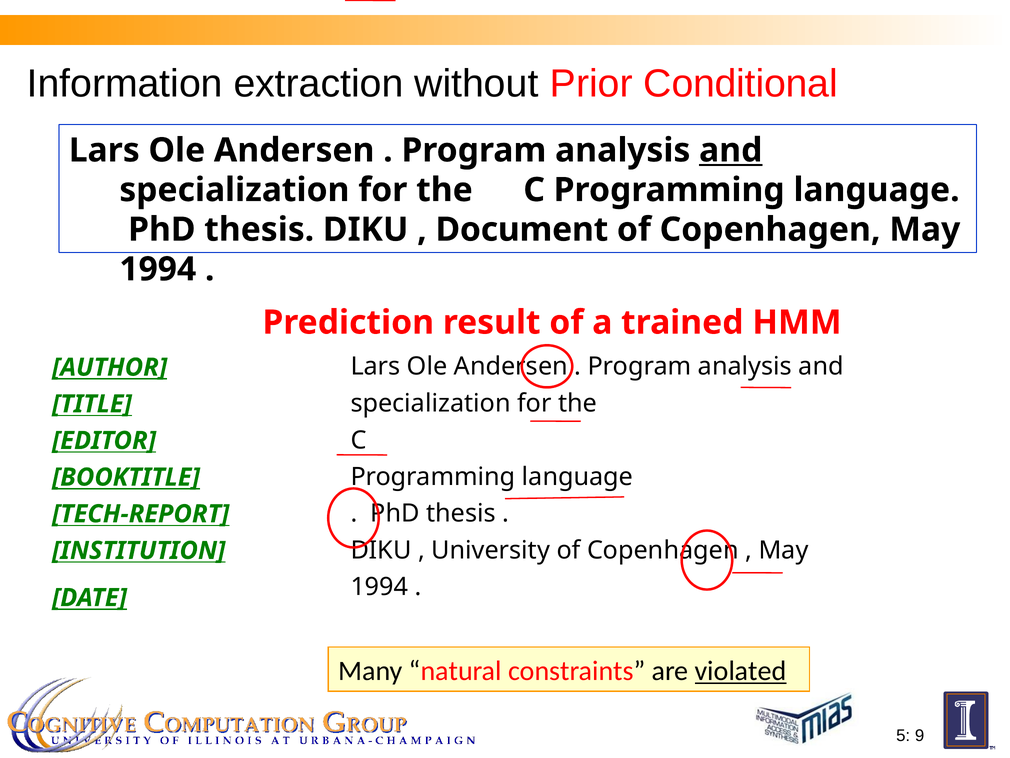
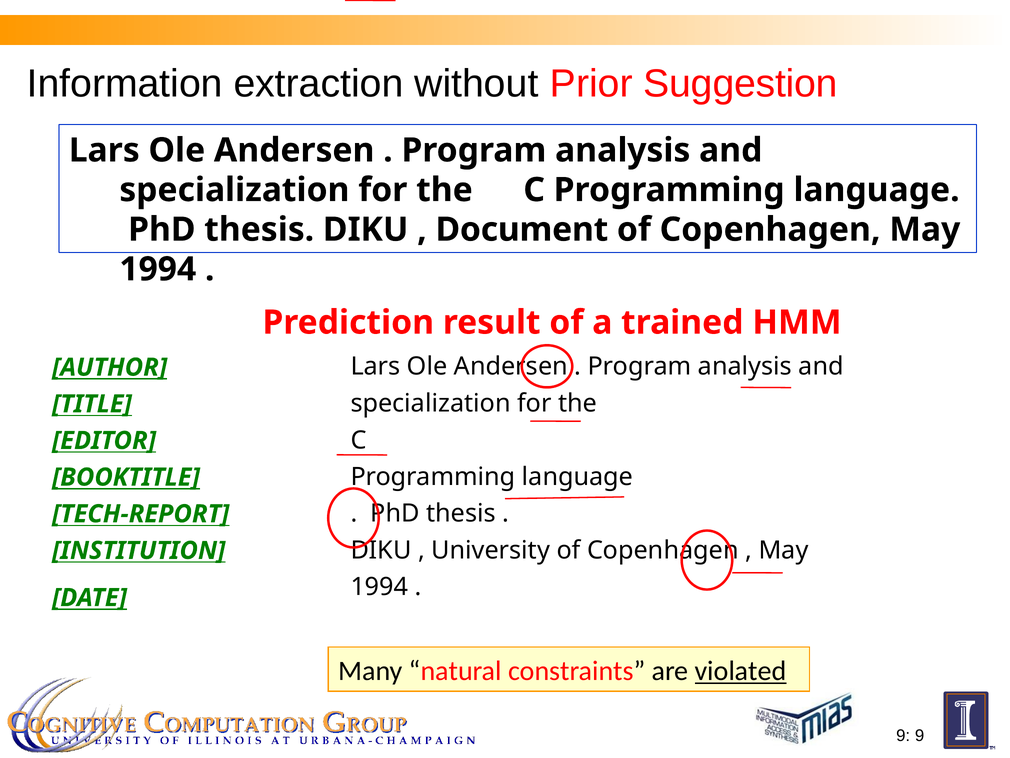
Conditional: Conditional -> Suggestion
and at (731, 150) underline: present -> none
5 at (903, 735): 5 -> 9
